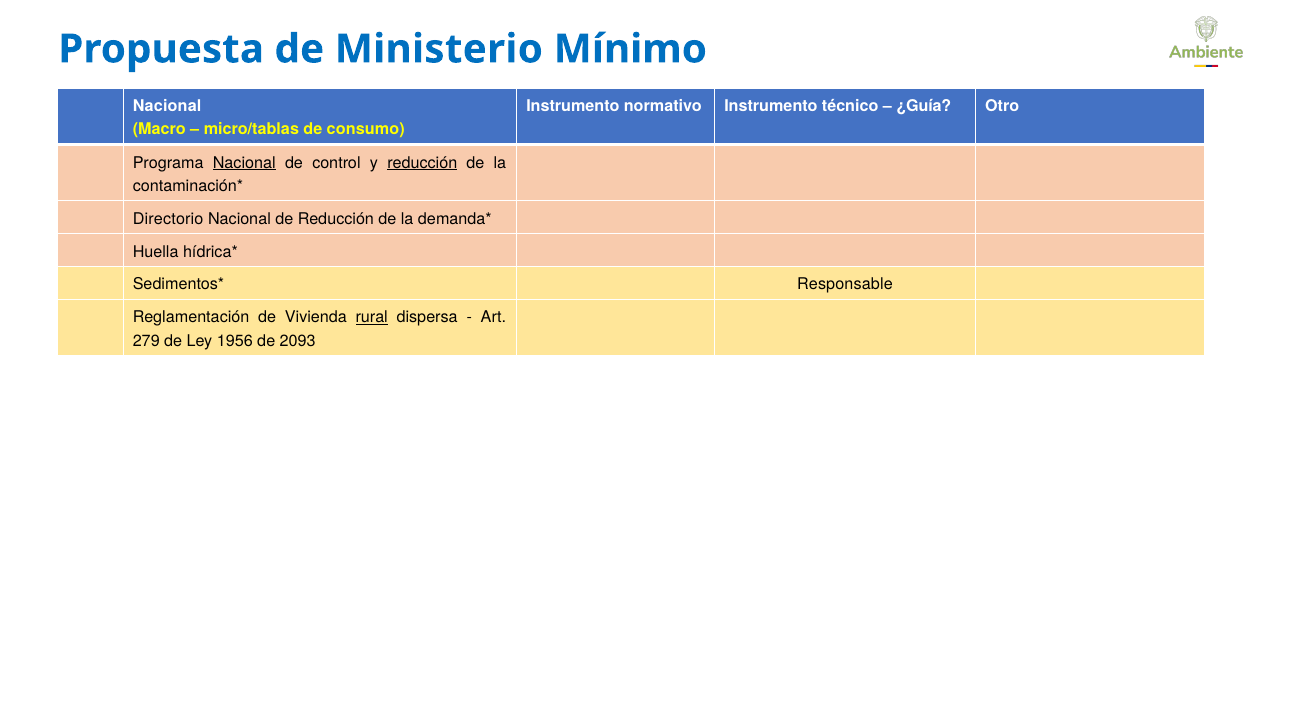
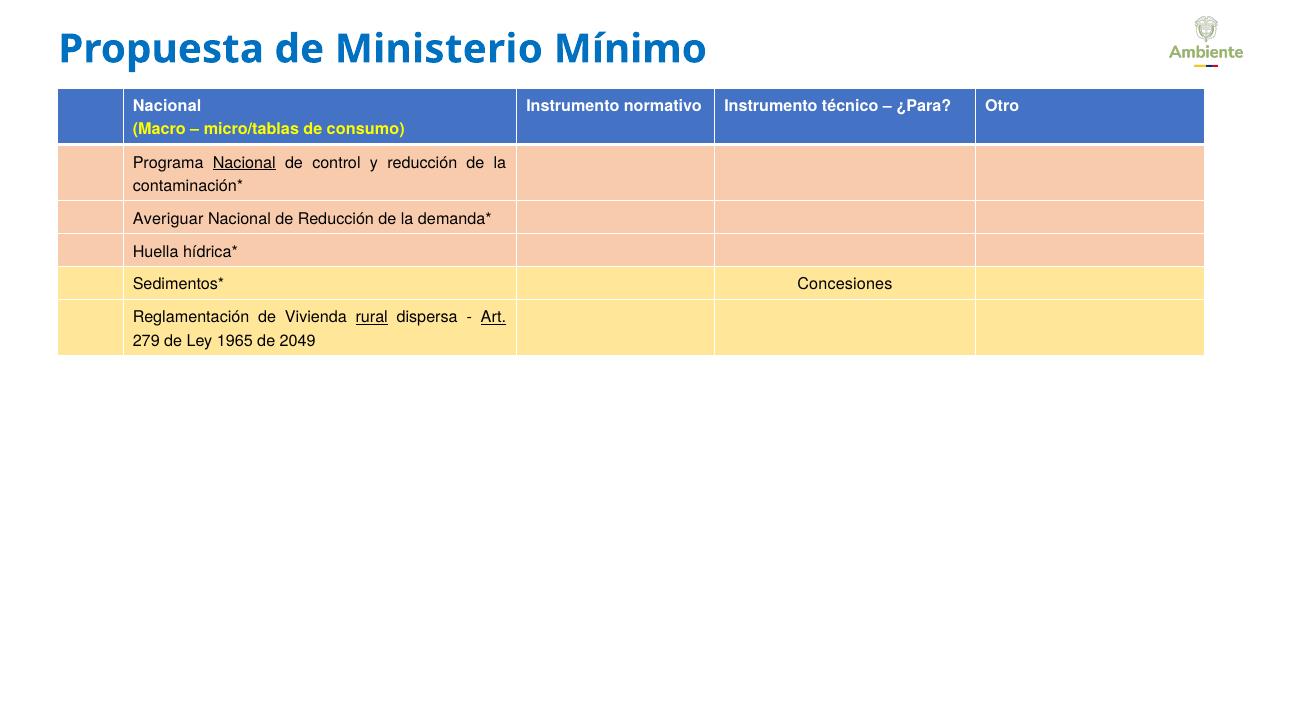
¿Guía: ¿Guía -> ¿Para
reducción at (422, 163) underline: present -> none
Directorio: Directorio -> Averiguar
Responsable: Responsable -> Concesiones
Art underline: none -> present
1956: 1956 -> 1965
2093: 2093 -> 2049
